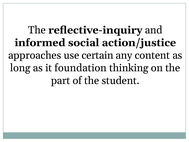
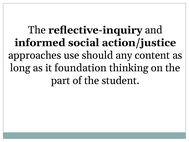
certain: certain -> should
